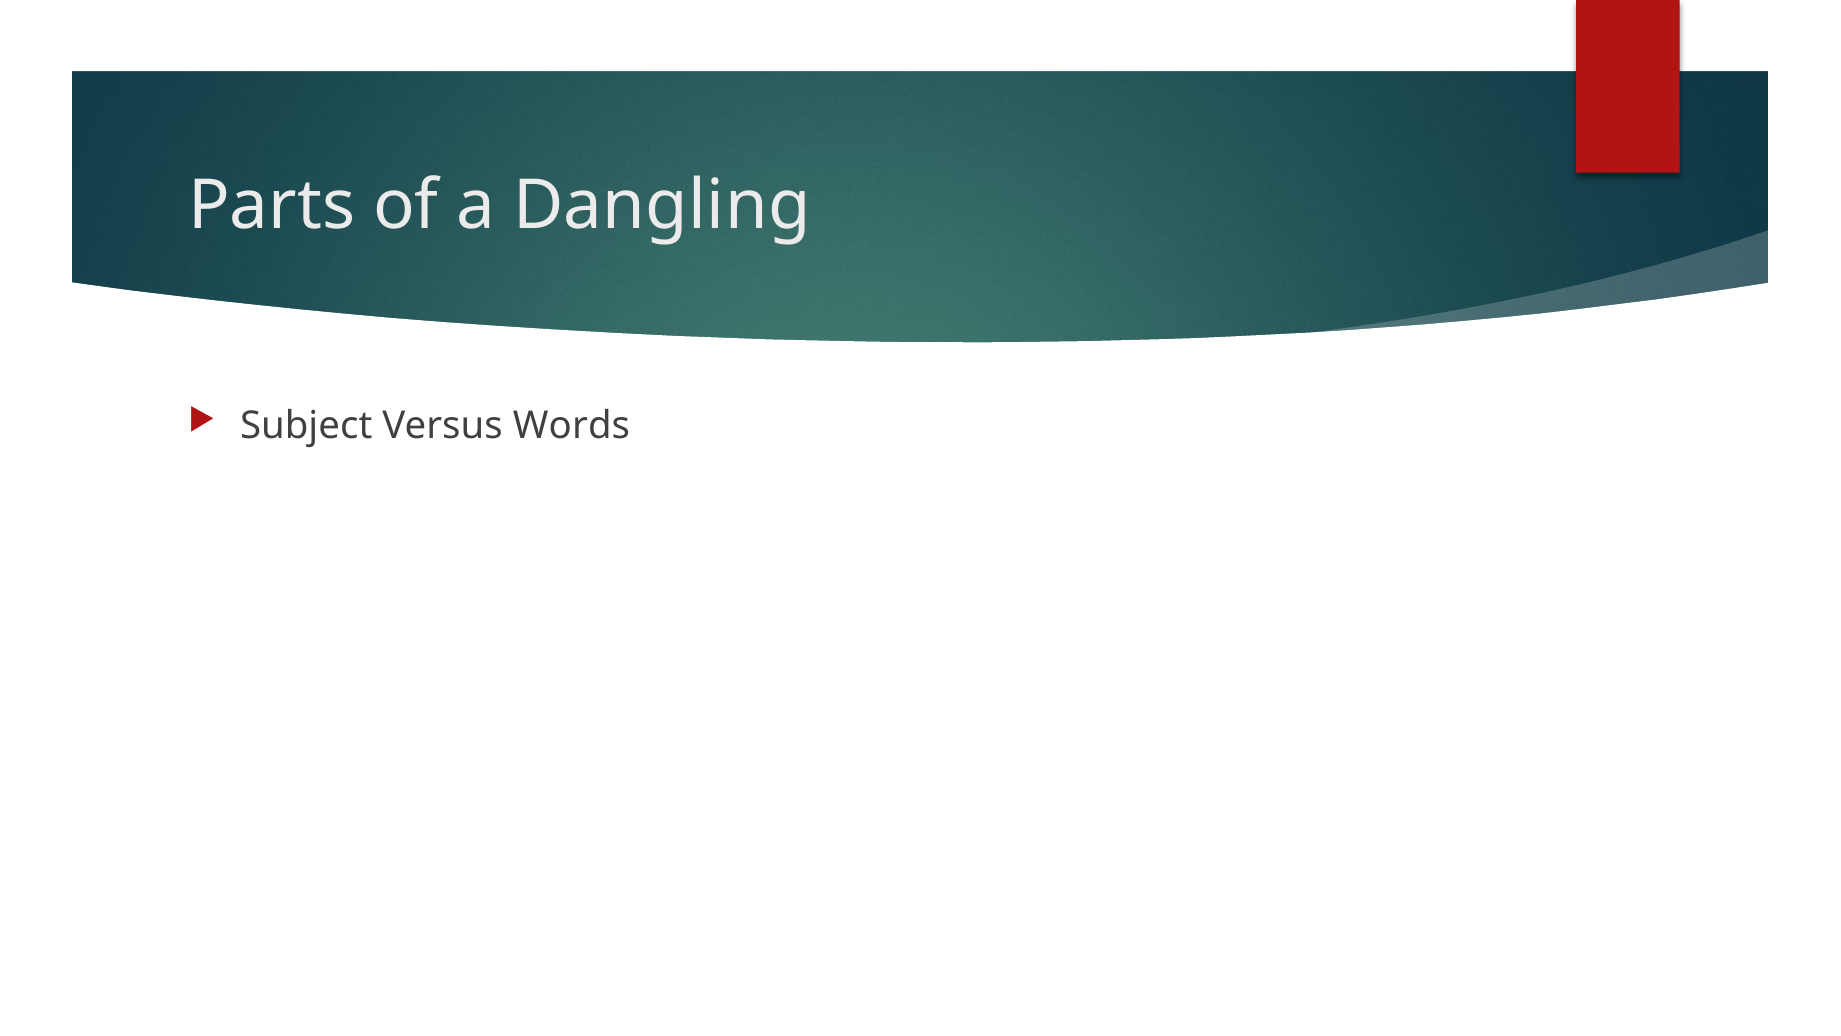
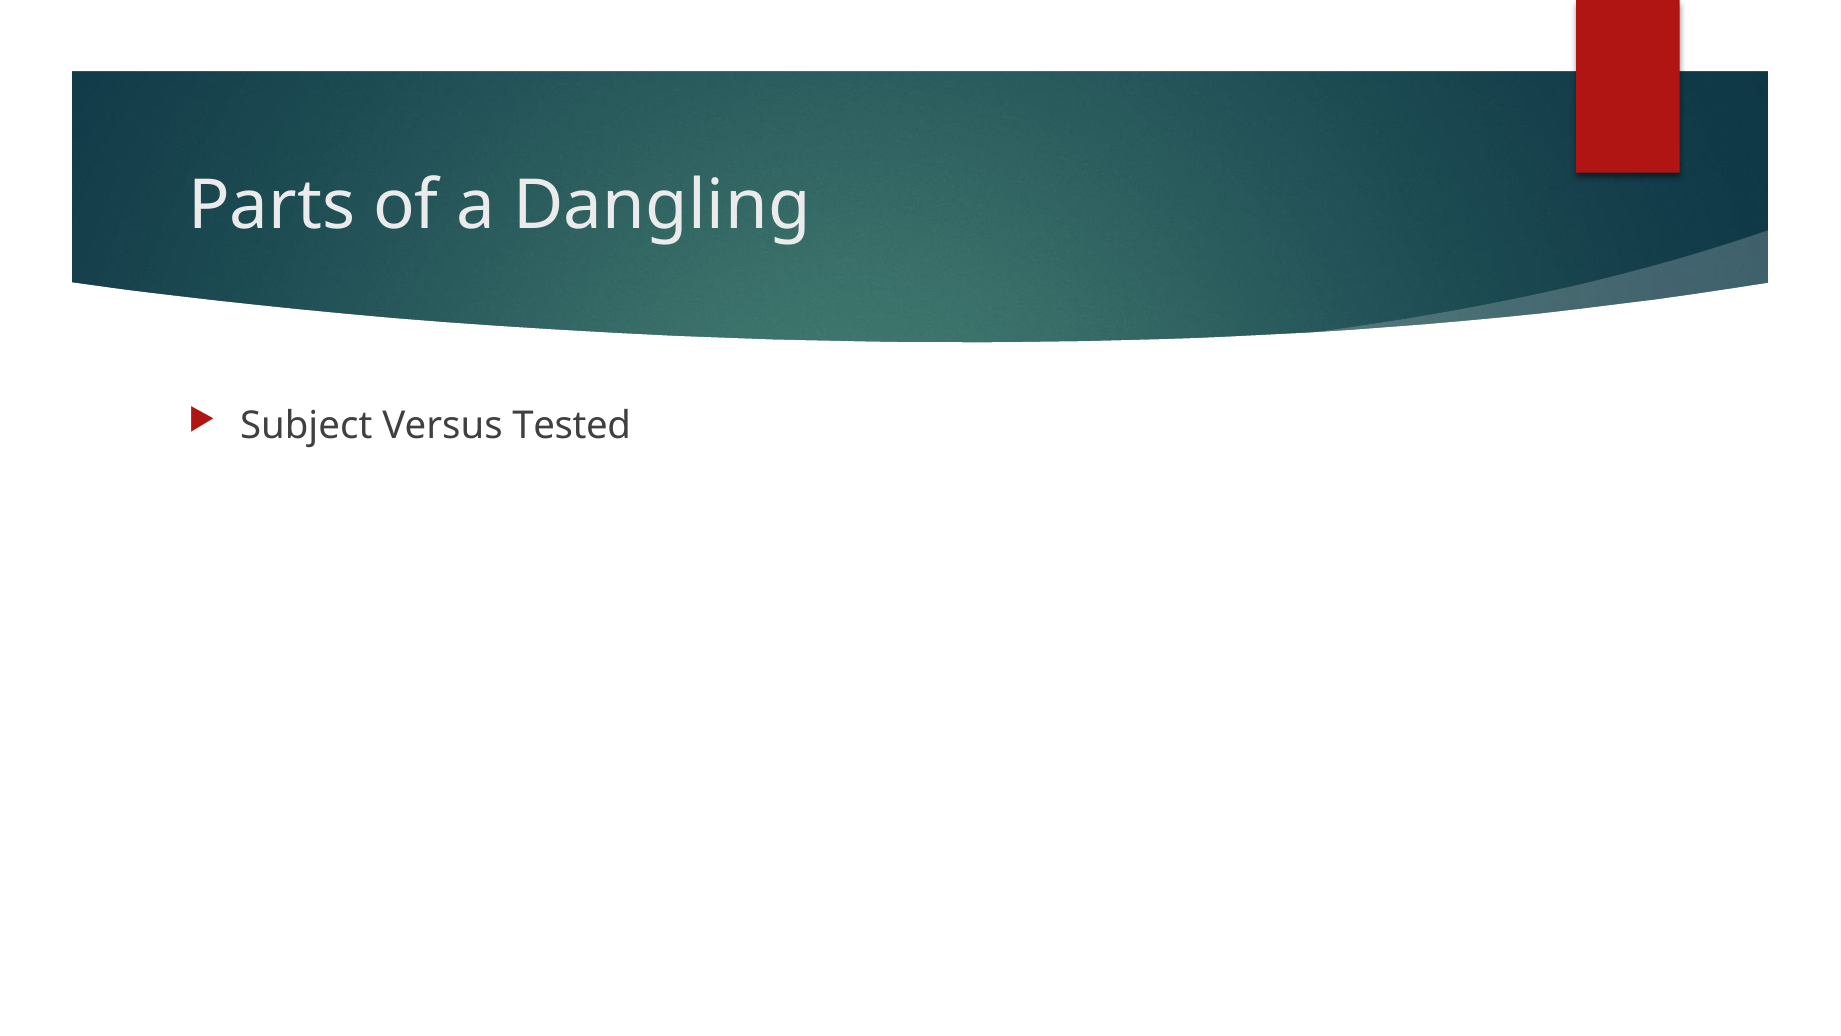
Words: Words -> Tested
